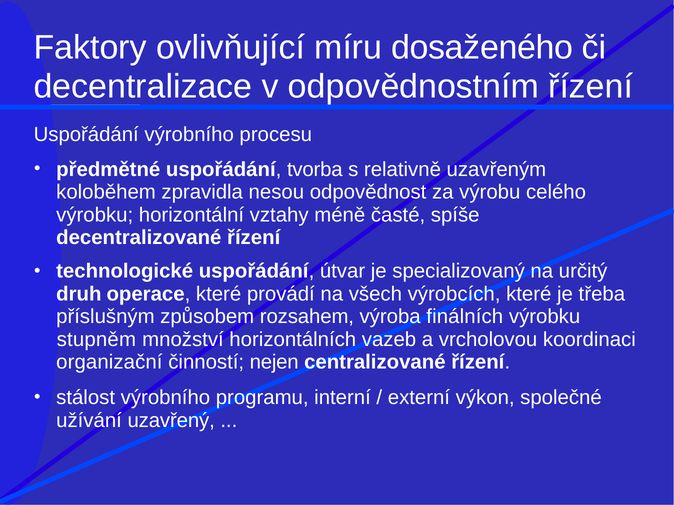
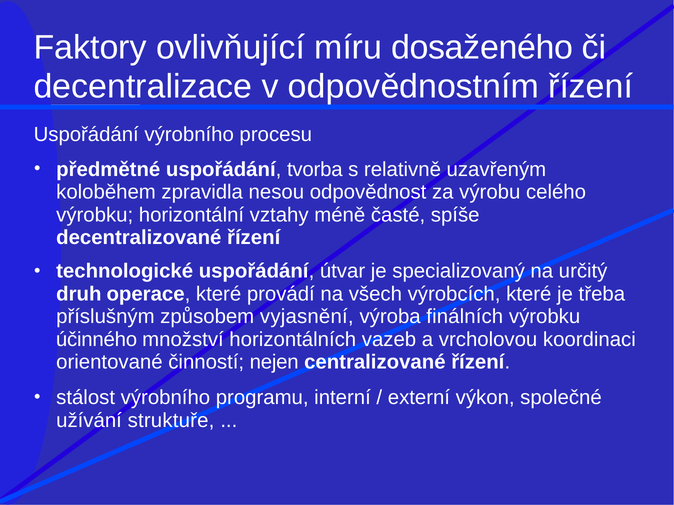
rozsahem: rozsahem -> vyjasnění
stupněm: stupněm -> účinného
organizační: organizační -> orientované
uzavřený: uzavřený -> struktuře
